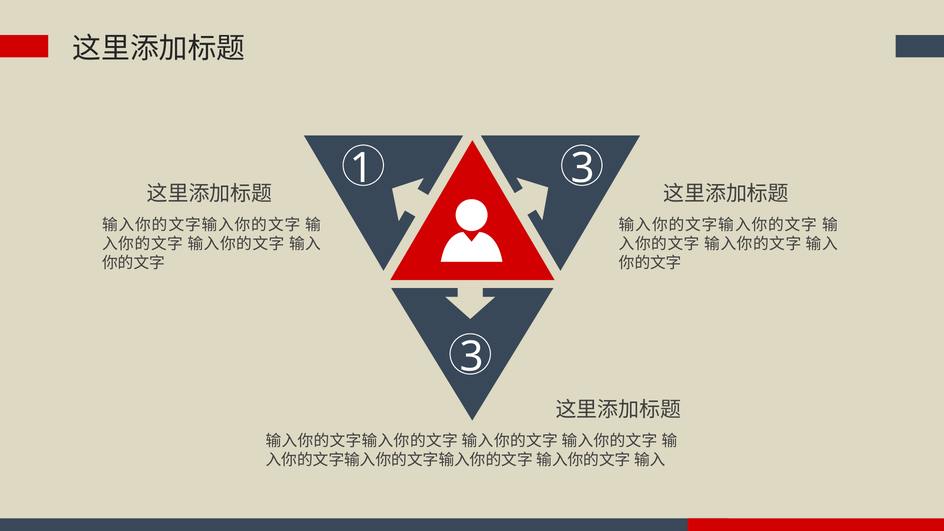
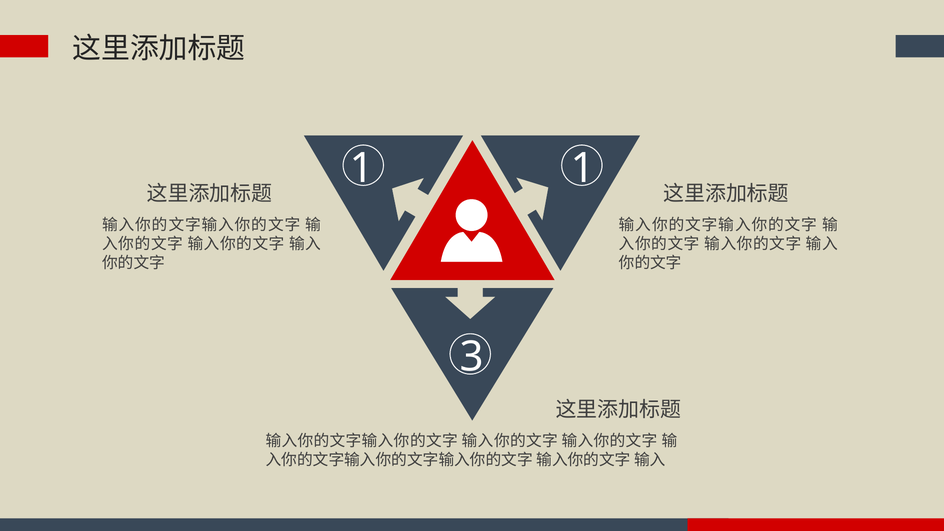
3 at (583, 168): 3 -> 1
